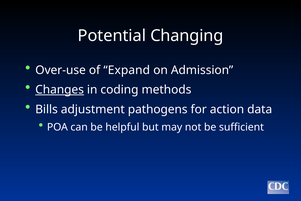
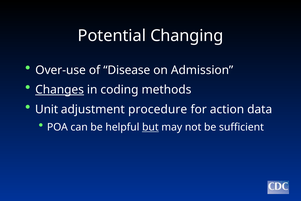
Expand: Expand -> Disease
Bills: Bills -> Unit
pathogens: pathogens -> procedure
but underline: none -> present
